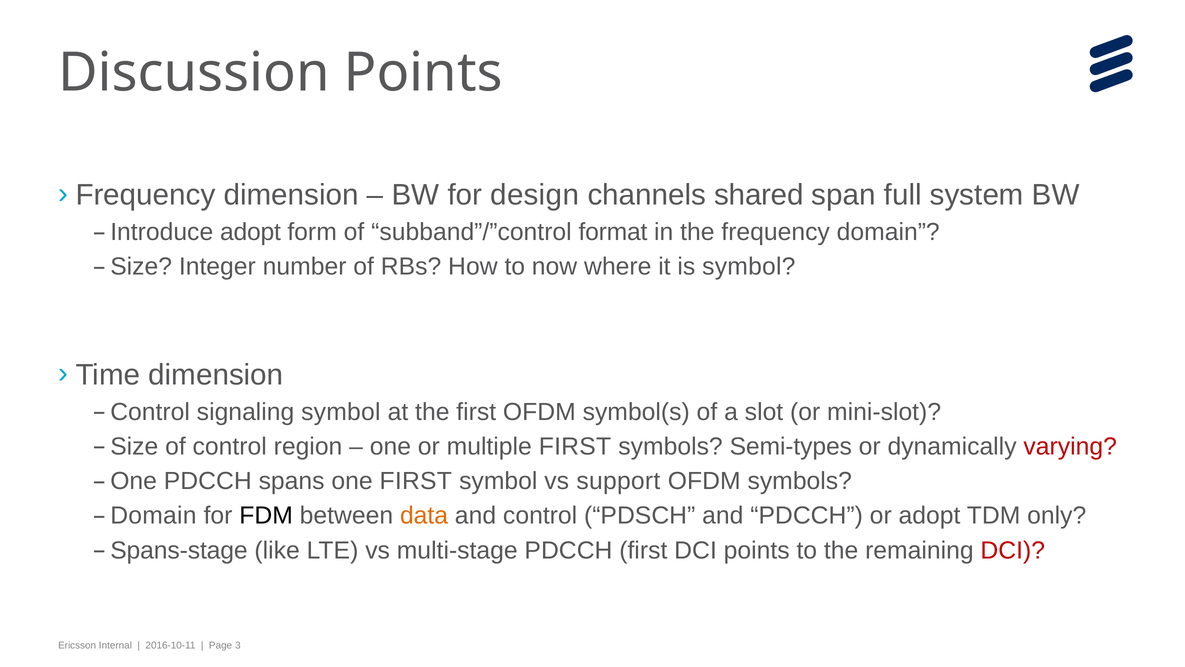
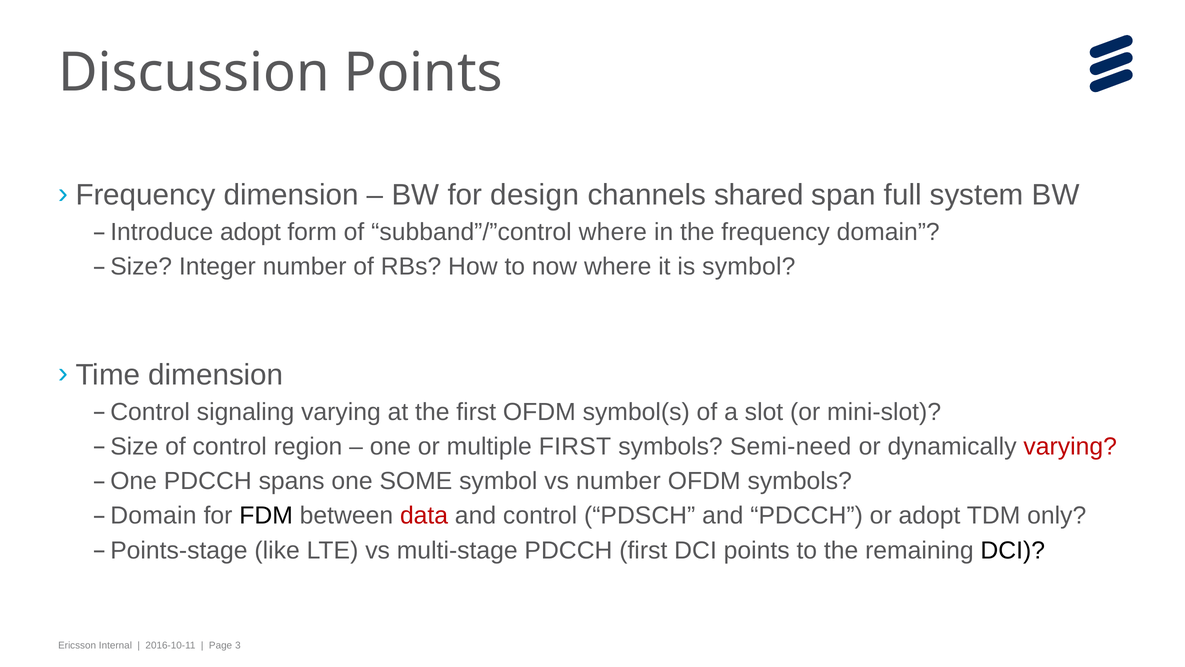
subband”/”control format: format -> where
signaling symbol: symbol -> varying
Semi-types: Semi-types -> Semi-need
one FIRST: FIRST -> SOME
vs support: support -> number
data colour: orange -> red
Spans-stage: Spans-stage -> Points-stage
DCI at (1013, 550) colour: red -> black
